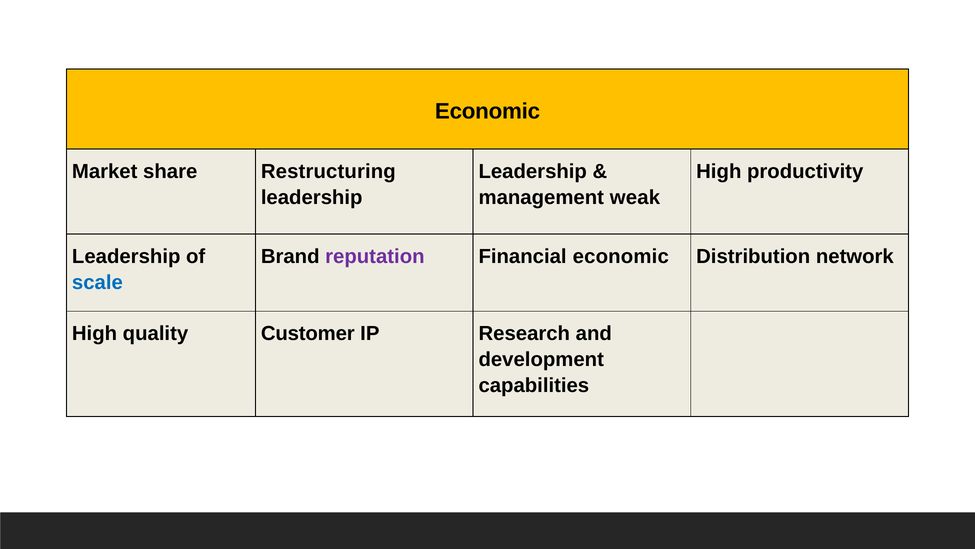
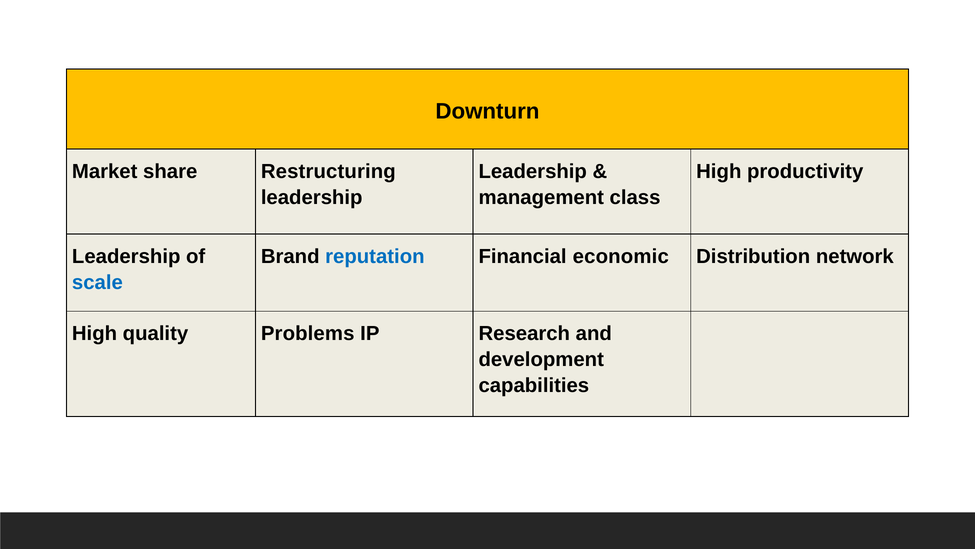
Economic at (488, 111): Economic -> Downturn
weak: weak -> class
reputation colour: purple -> blue
Customer: Customer -> Problems
